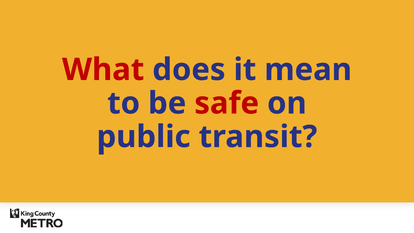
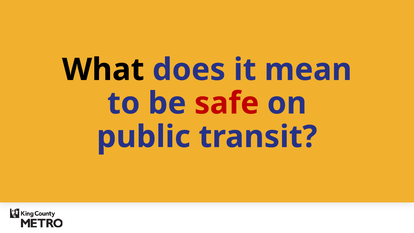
What colour: red -> black
